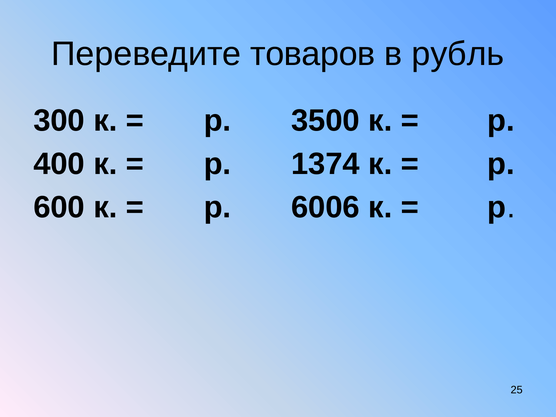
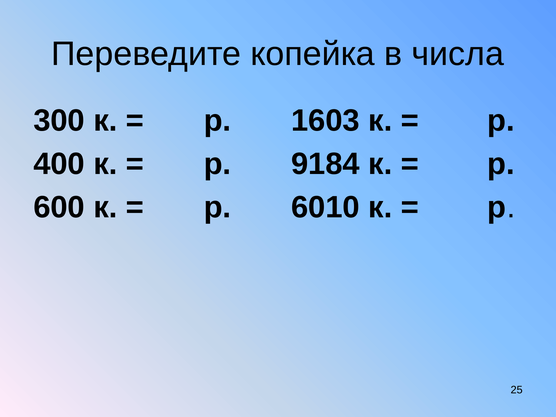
товаров: товаров -> копейка
рубль: рубль -> числа
3500: 3500 -> 1603
1374: 1374 -> 9184
6006: 6006 -> 6010
